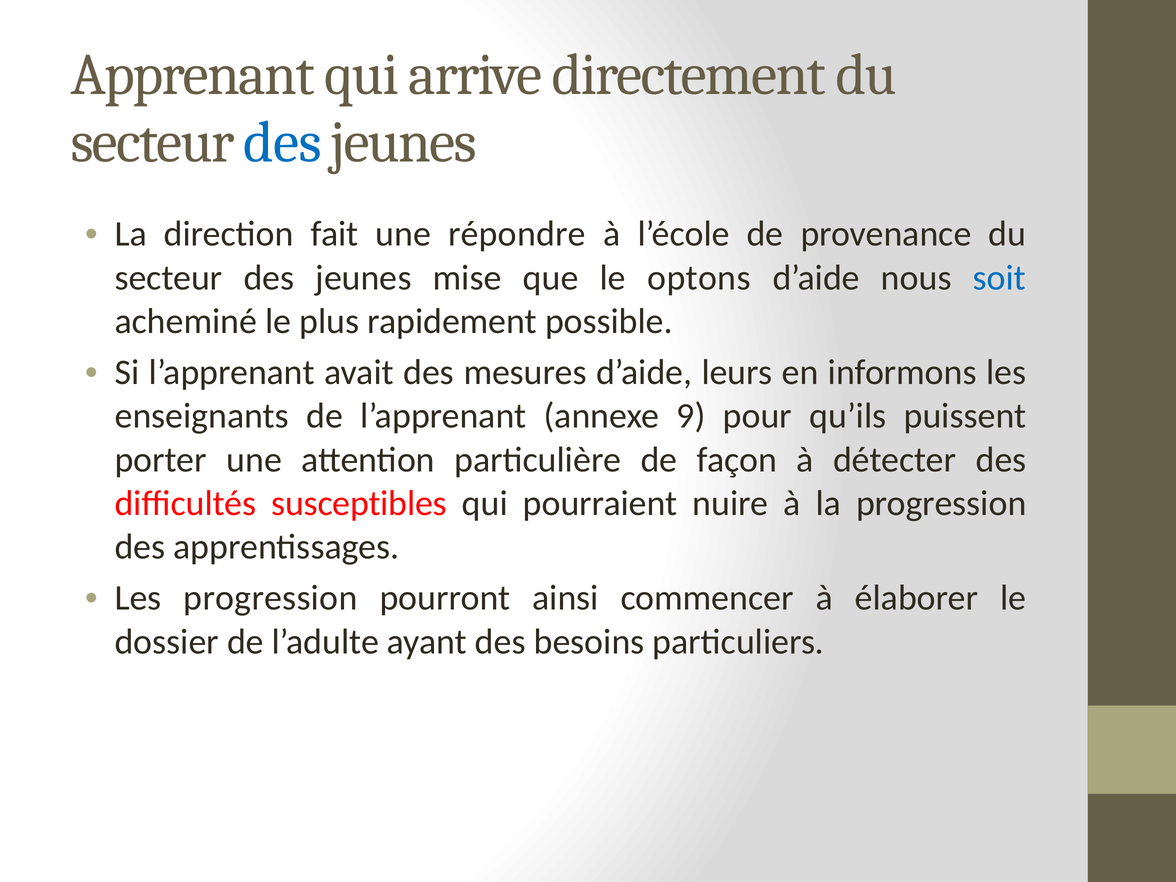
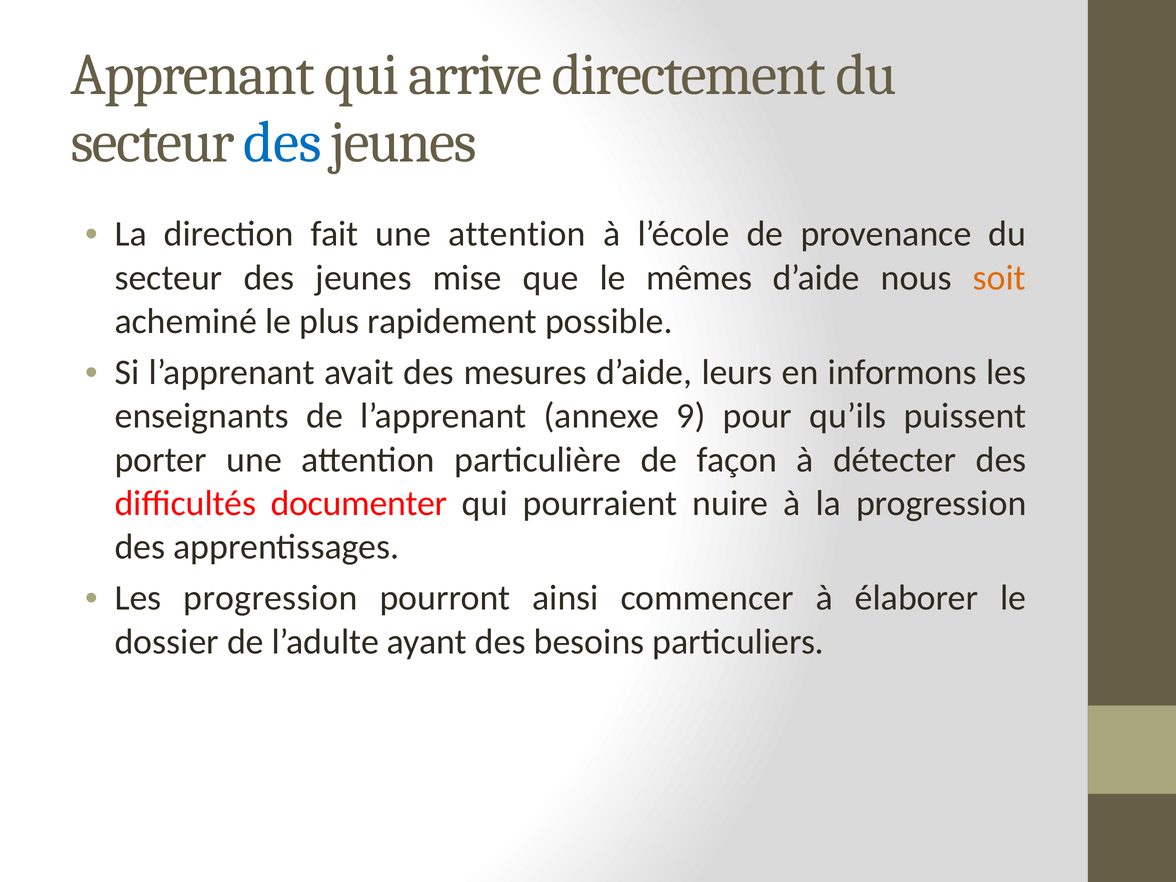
fait une répondre: répondre -> attention
optons: optons -> mêmes
soit colour: blue -> orange
susceptibles: susceptibles -> documenter
